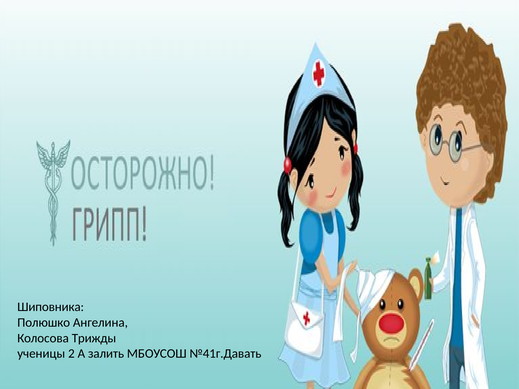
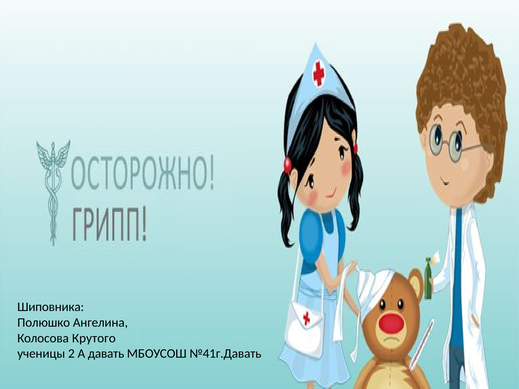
Трижды: Трижды -> Крутого
залить: залить -> давать
